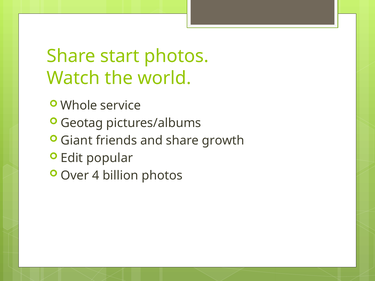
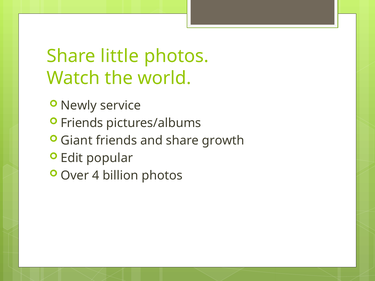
start: start -> little
Whole: Whole -> Newly
Geotag at (82, 123): Geotag -> Friends
